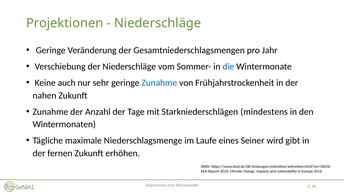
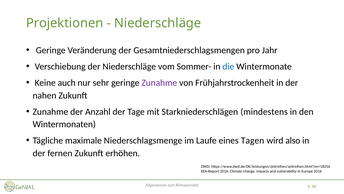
Zunahme at (159, 83) colour: blue -> purple
Seiner: Seiner -> Tagen
gibt: gibt -> also
